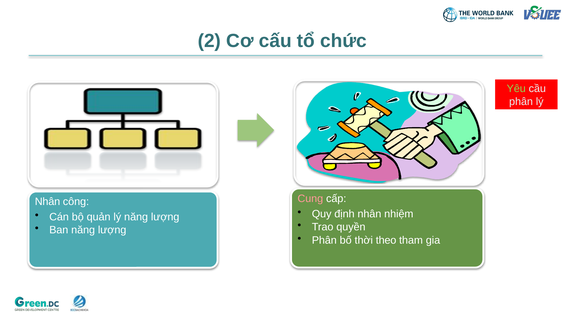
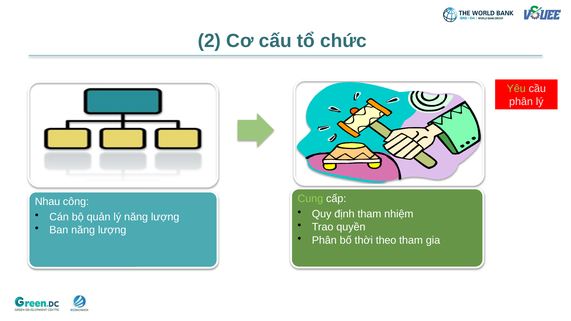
Cung colour: pink -> light green
Nhân at (48, 202): Nhân -> Nhau
định nhân: nhân -> tham
